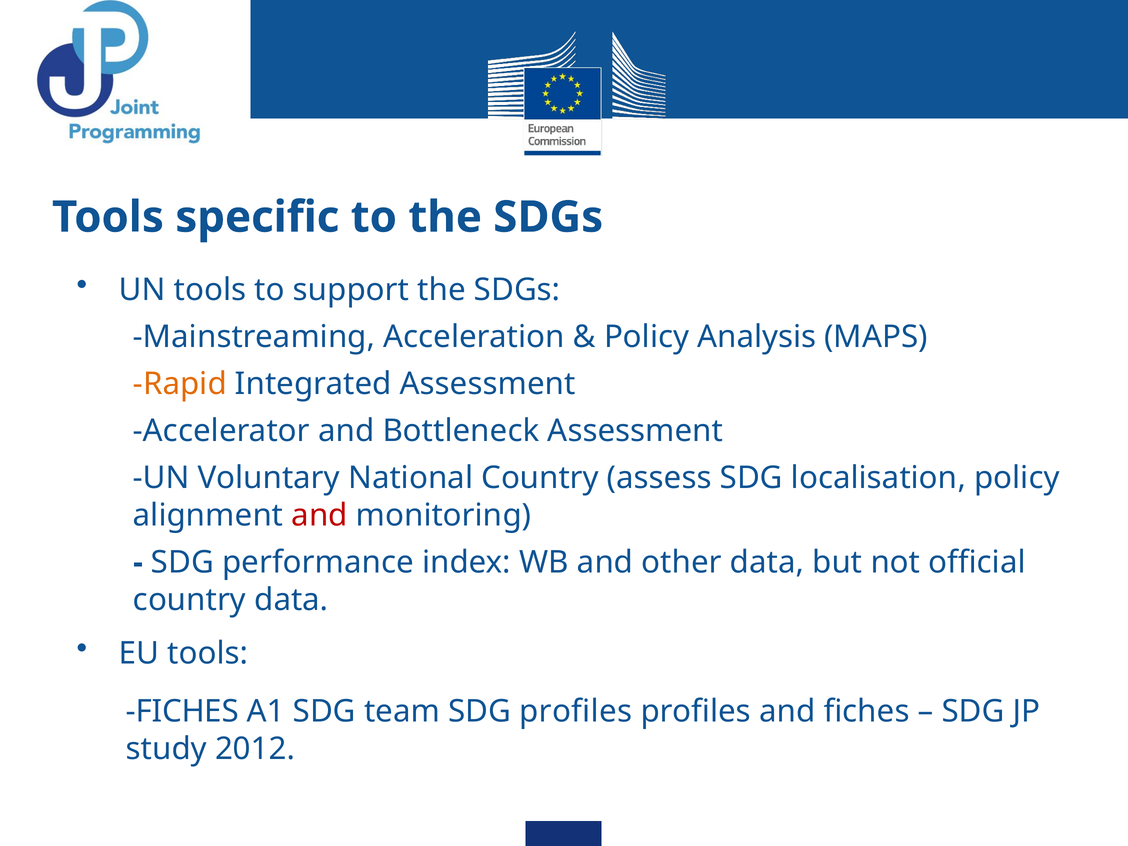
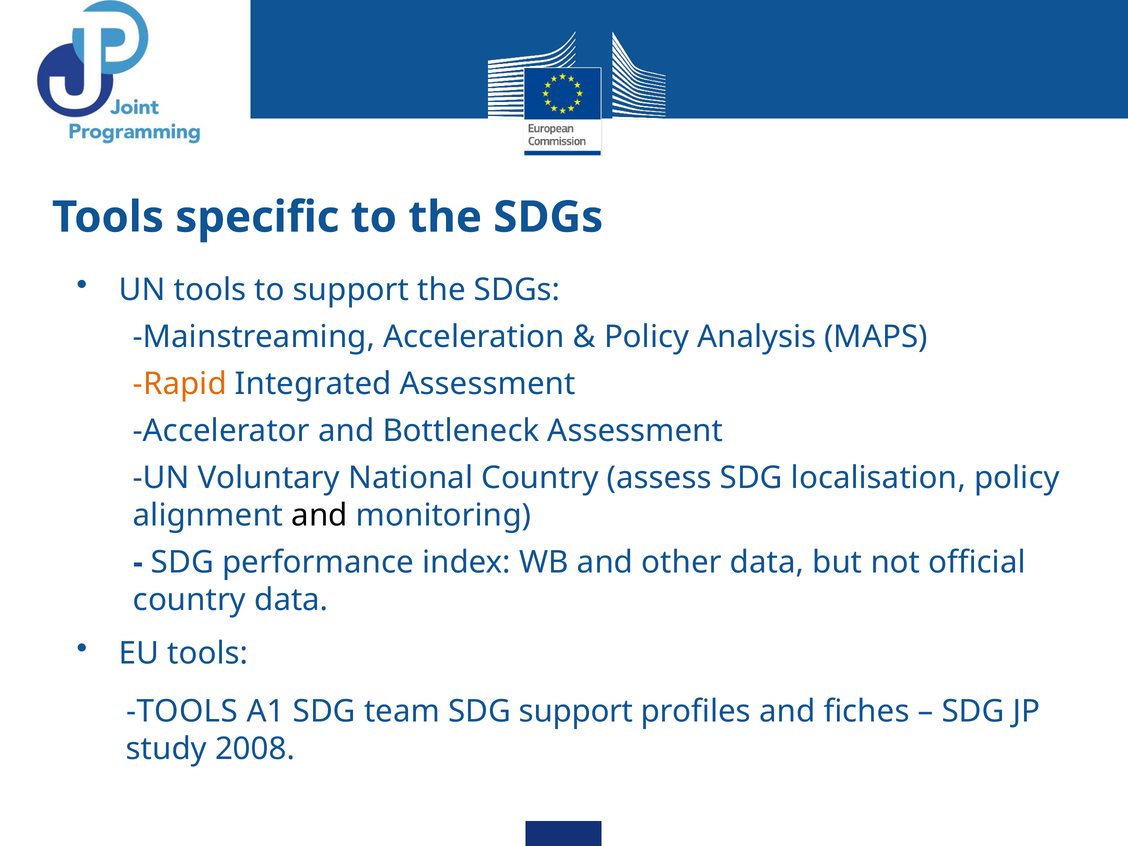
and at (320, 516) colour: red -> black
FICHES at (182, 711): FICHES -> TOOLS
SDG profiles: profiles -> support
2012: 2012 -> 2008
